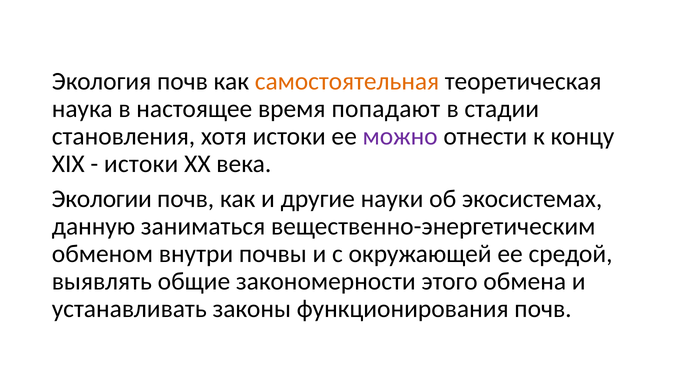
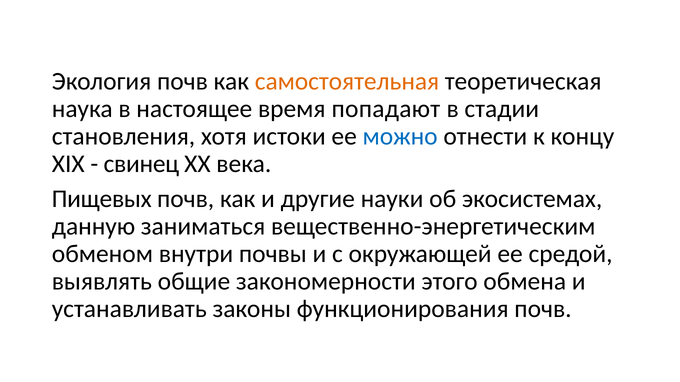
можно colour: purple -> blue
истоки at (141, 164): истоки -> свинец
Экологии: Экологии -> Пищевых
